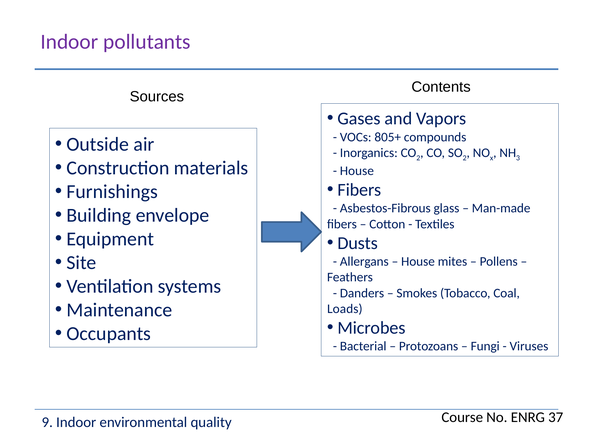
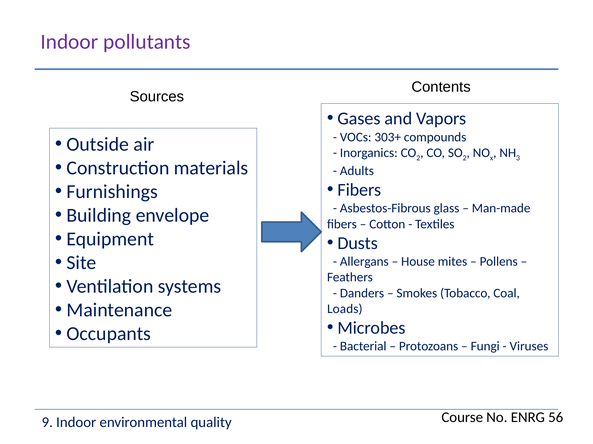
805+: 805+ -> 303+
House at (357, 171): House -> Adults
37: 37 -> 56
